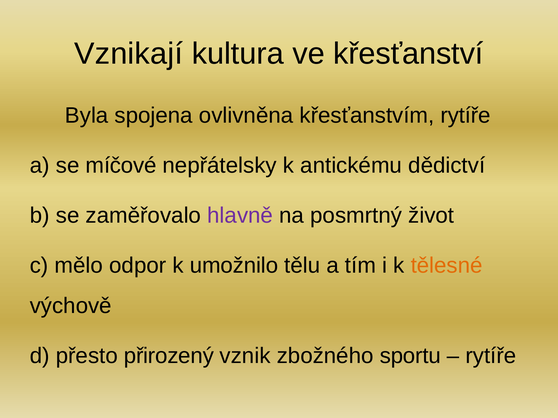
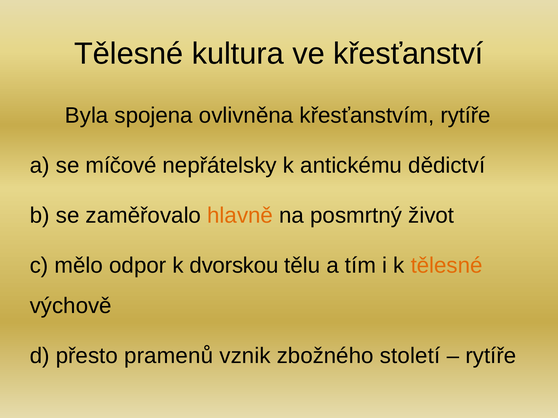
Vznikají at (129, 54): Vznikají -> Tělesné
hlavně colour: purple -> orange
umožnilo: umožnilo -> dvorskou
přirozený: přirozený -> pramenů
sportu: sportu -> století
